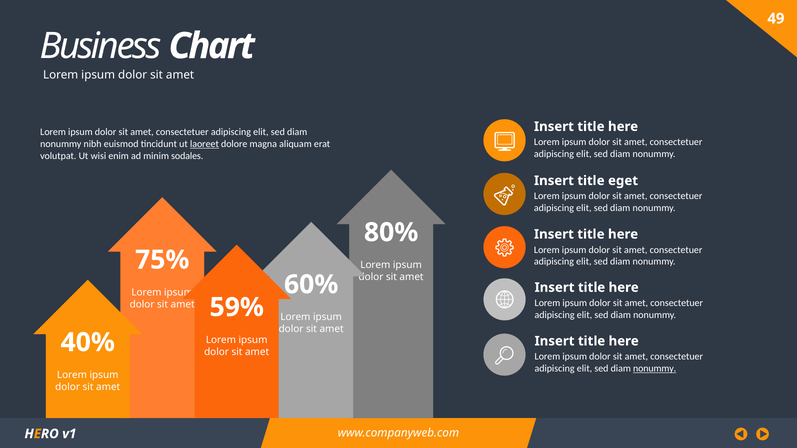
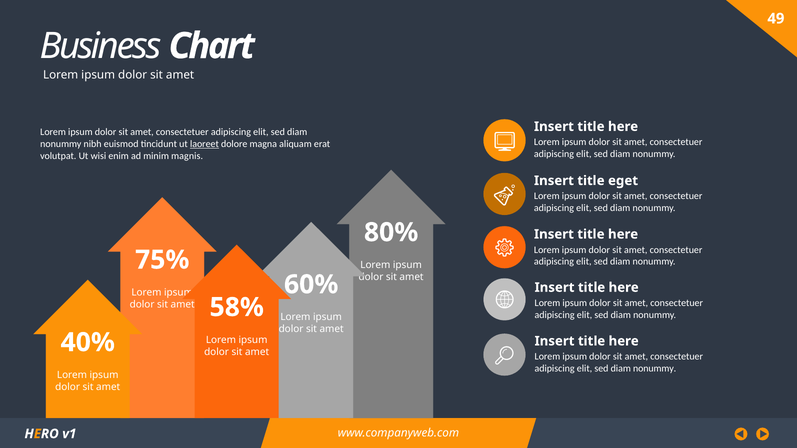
sodales: sodales -> magnis
59%: 59% -> 58%
nonummy at (655, 369) underline: present -> none
